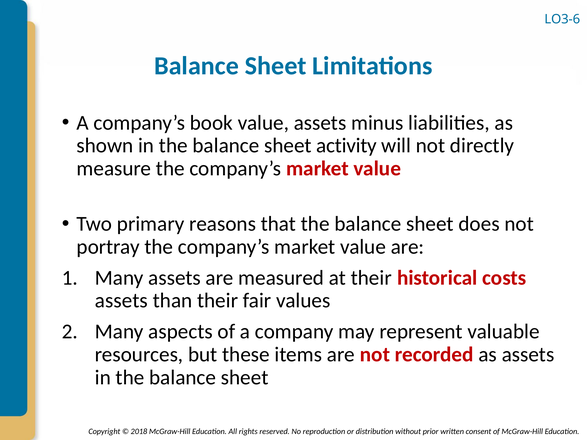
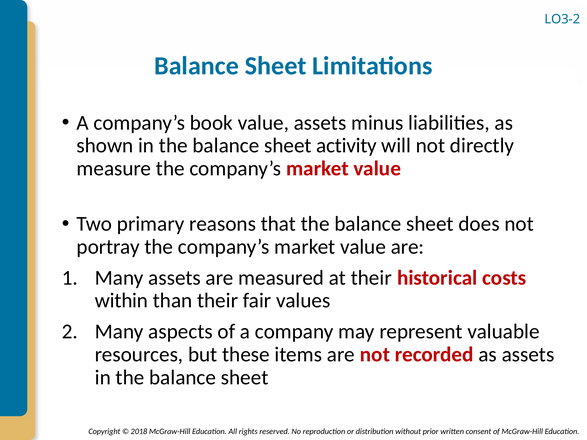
LO3-6: LO3-6 -> LO3-2
assets at (121, 301): assets -> within
